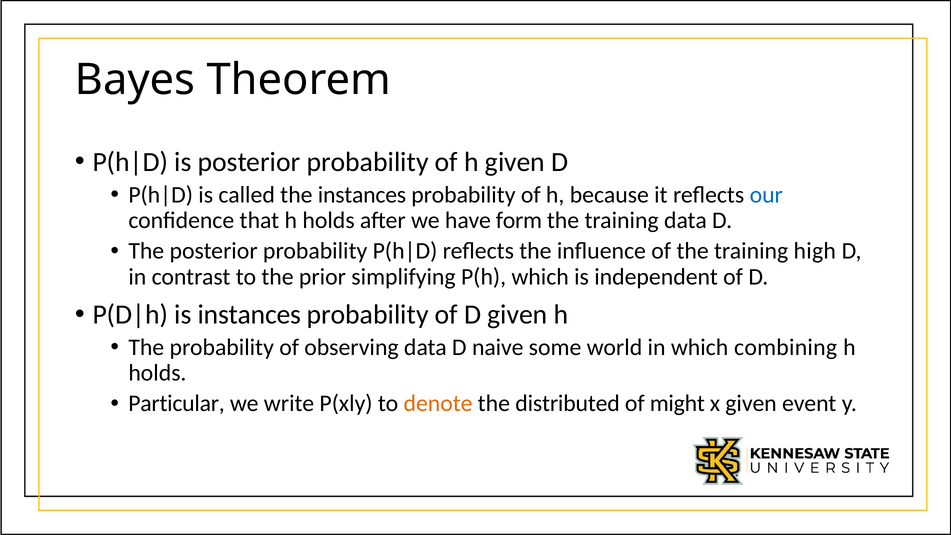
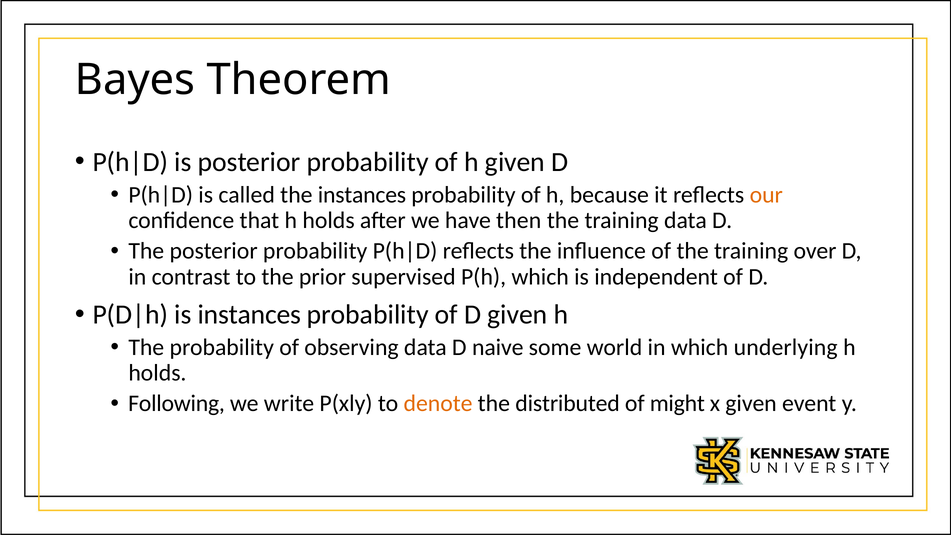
our colour: blue -> orange
form: form -> then
high: high -> over
simplifying: simplifying -> supervised
combining: combining -> underlying
Particular: Particular -> Following
